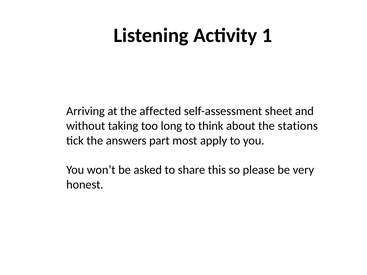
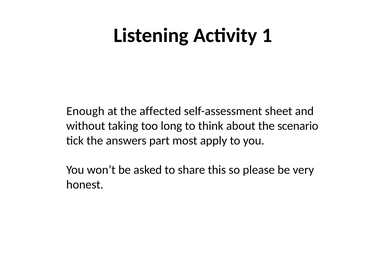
Arriving: Arriving -> Enough
stations: stations -> scenario
